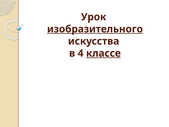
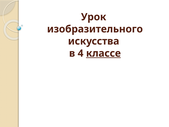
изобразительного underline: present -> none
